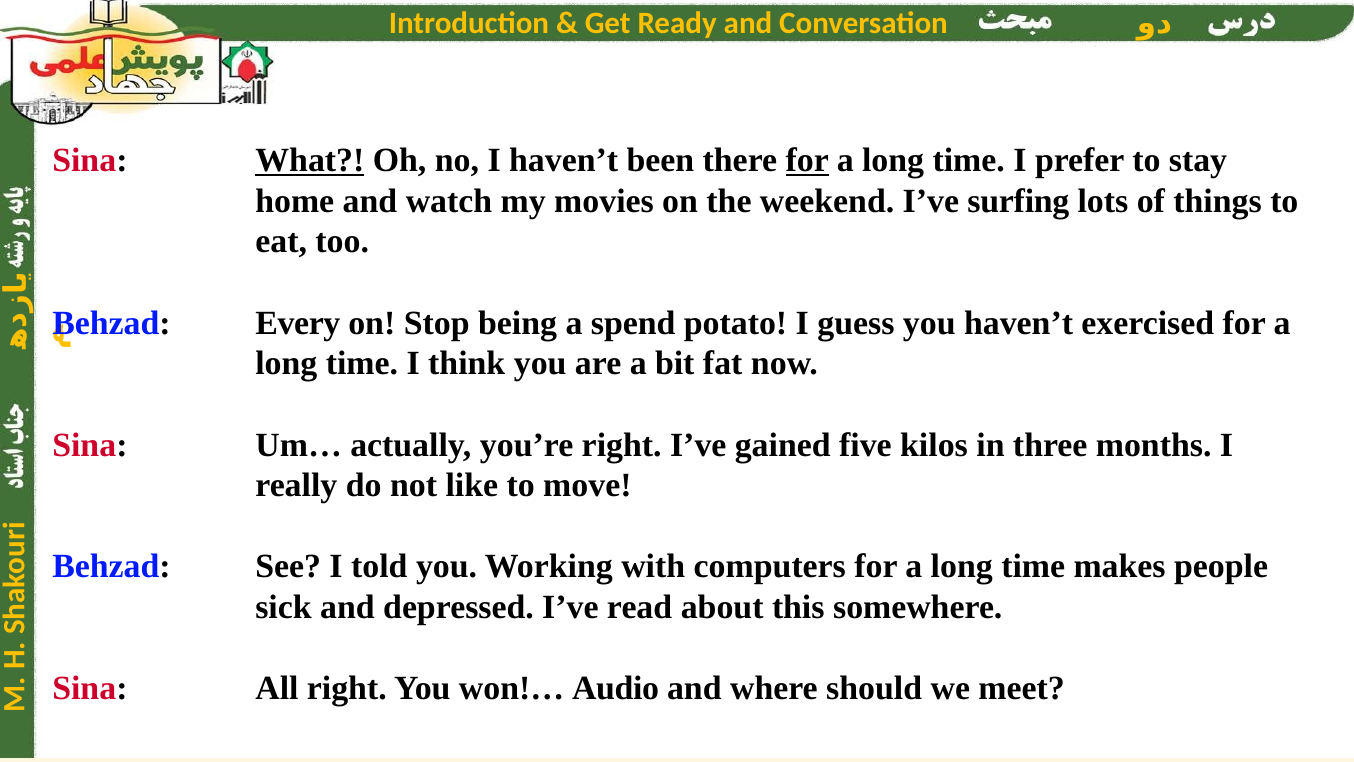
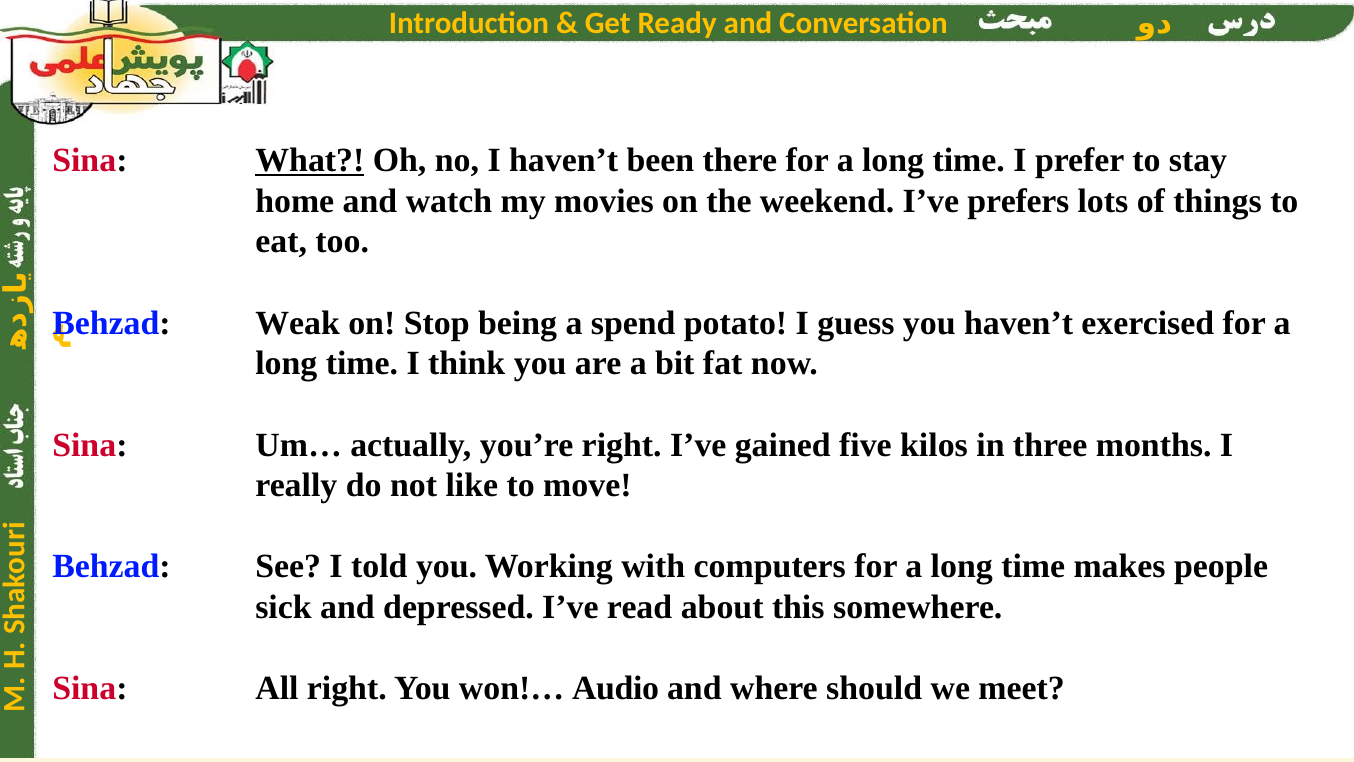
for at (807, 160) underline: present -> none
surfing: surfing -> prefers
Every: Every -> Weak
